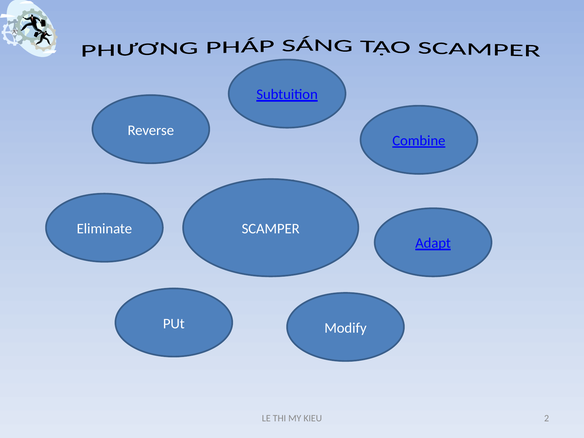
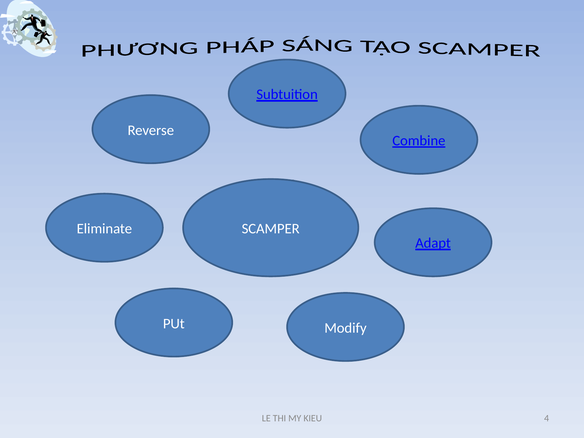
2: 2 -> 4
